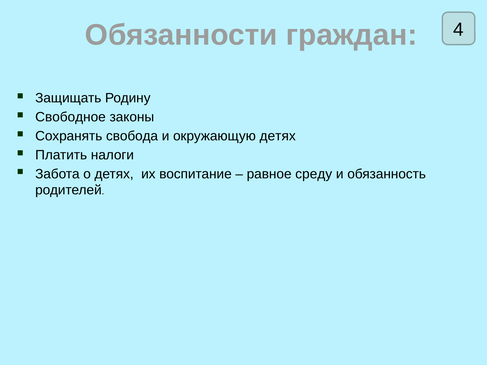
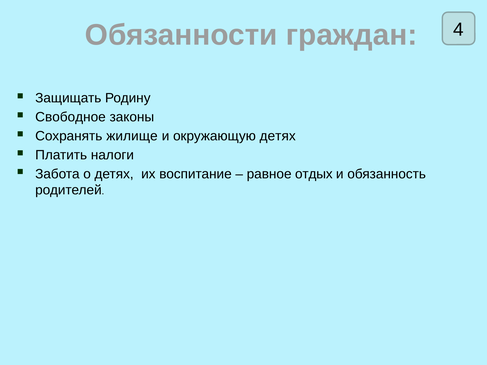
свобода: свобода -> жилище
среду: среду -> отдых
